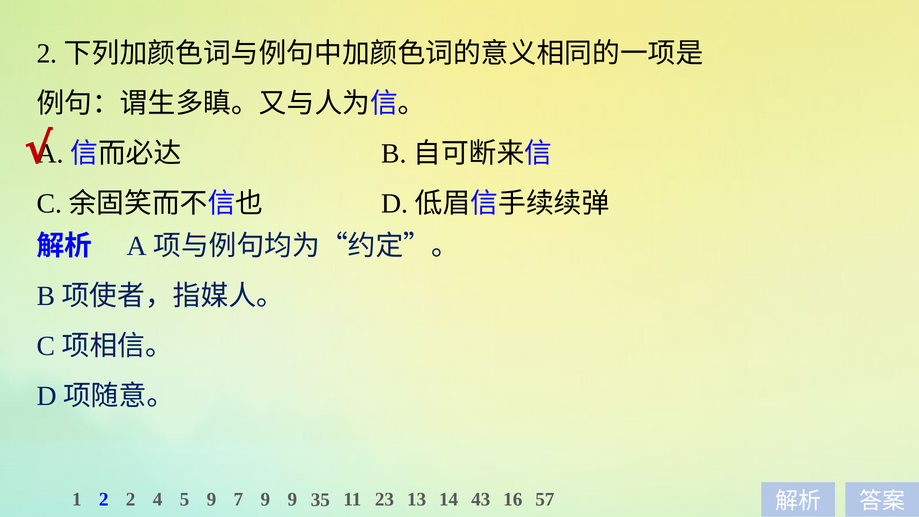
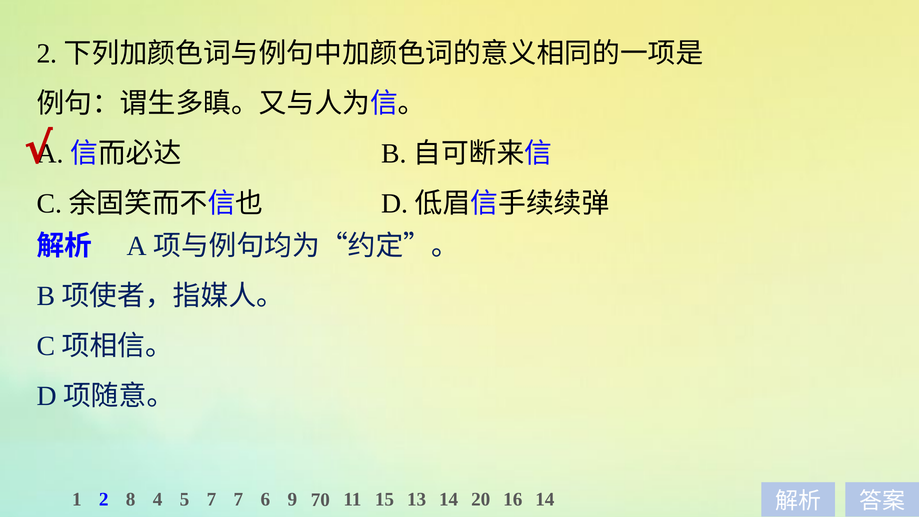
2 2: 2 -> 8
5 9: 9 -> 7
7 9: 9 -> 6
35: 35 -> 70
23: 23 -> 15
43: 43 -> 20
16 57: 57 -> 14
